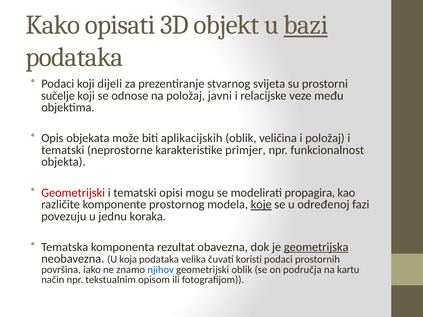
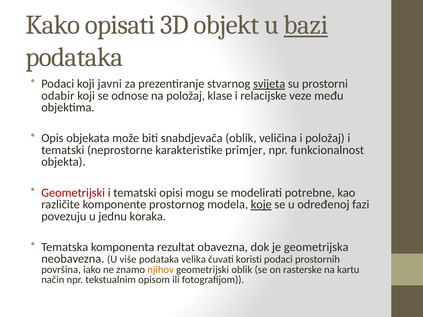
dijeli: dijeli -> javni
svijeta underline: none -> present
sučelje: sučelje -> odabir
javni: javni -> klase
aplikacijskih: aplikacijskih -> snabdjevača
propagira: propagira -> potrebne
geometrijska underline: present -> none
koja: koja -> više
njihov colour: blue -> orange
područja: područja -> rasterske
